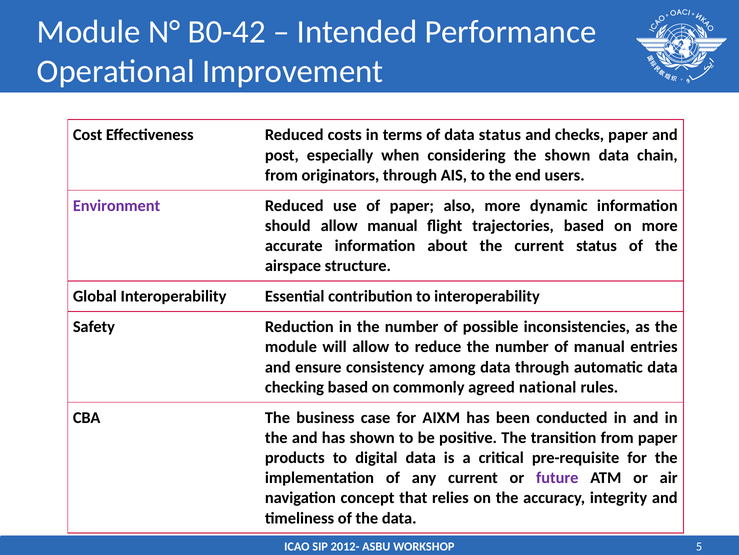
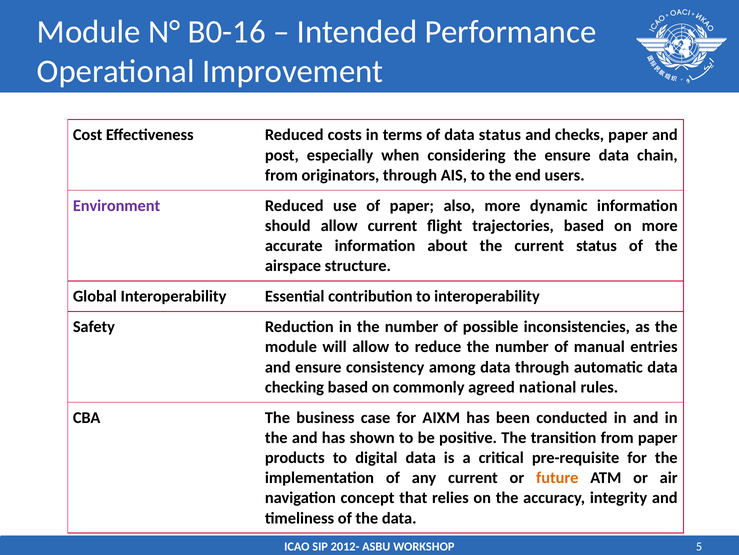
B0-42: B0-42 -> B0-16
the shown: shown -> ensure
allow manual: manual -> current
future colour: purple -> orange
